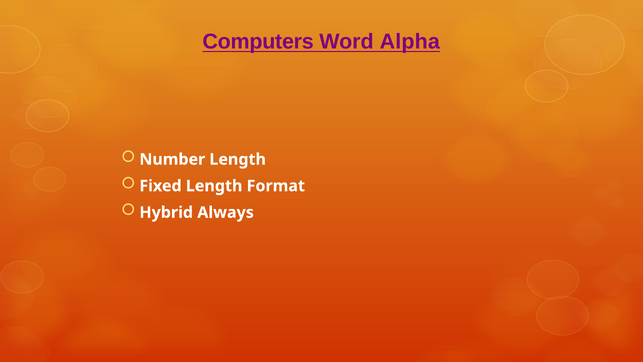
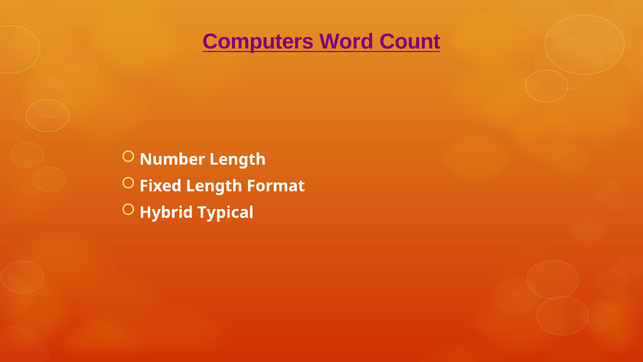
Alpha: Alpha -> Count
Always: Always -> Typical
